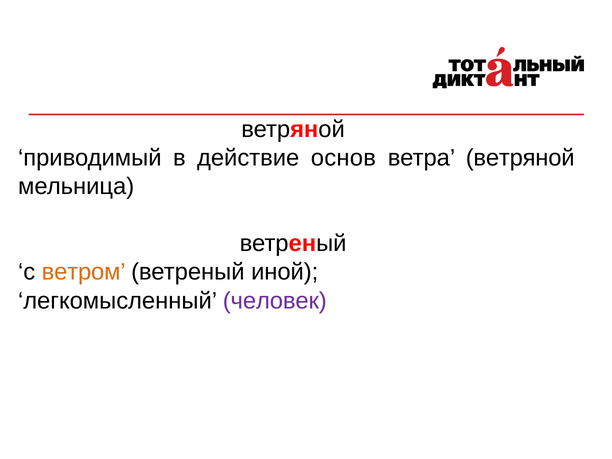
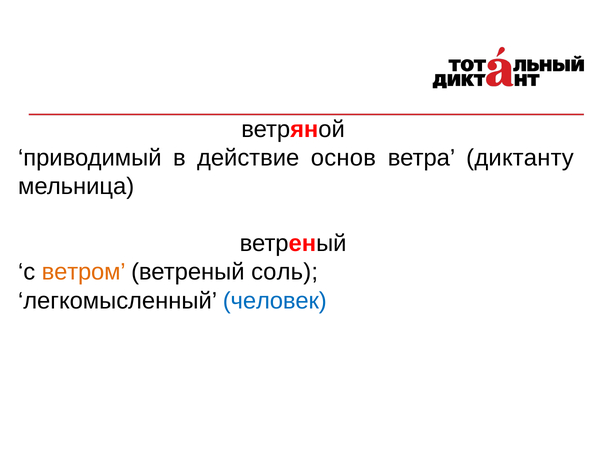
ветра ветряной: ветряной -> диктанту
иной: иной -> соль
человек colour: purple -> blue
